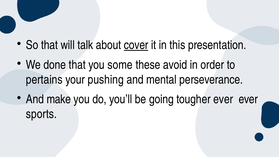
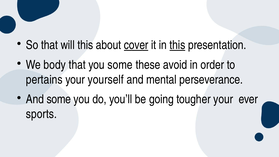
will talk: talk -> this
this at (177, 45) underline: none -> present
done: done -> body
pushing: pushing -> yourself
And make: make -> some
tougher ever: ever -> your
